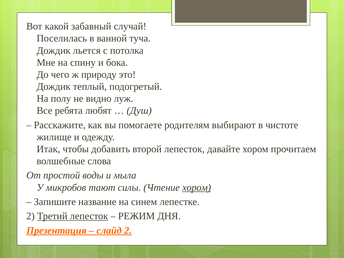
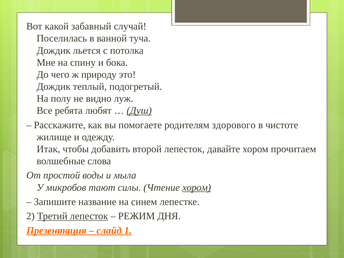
Душ underline: none -> present
выбирают: выбирают -> здорового
слайд 2: 2 -> 1
